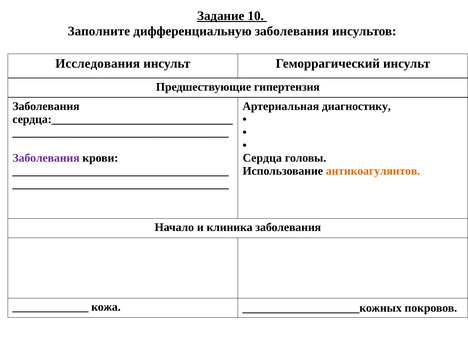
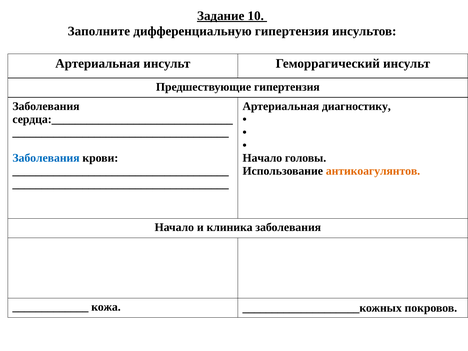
дифференциальную заболевания: заболевания -> гипертензия
Исследования at (98, 64): Исследования -> Артериальная
Заболевания at (46, 158) colour: purple -> blue
Сердца at (262, 158): Сердца -> Начало
